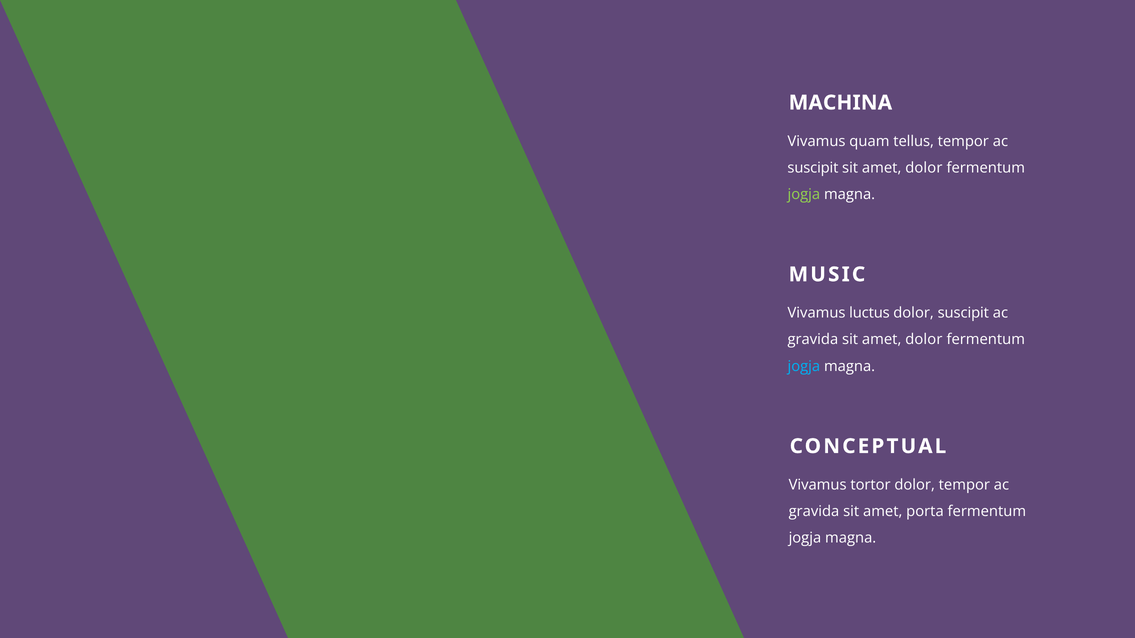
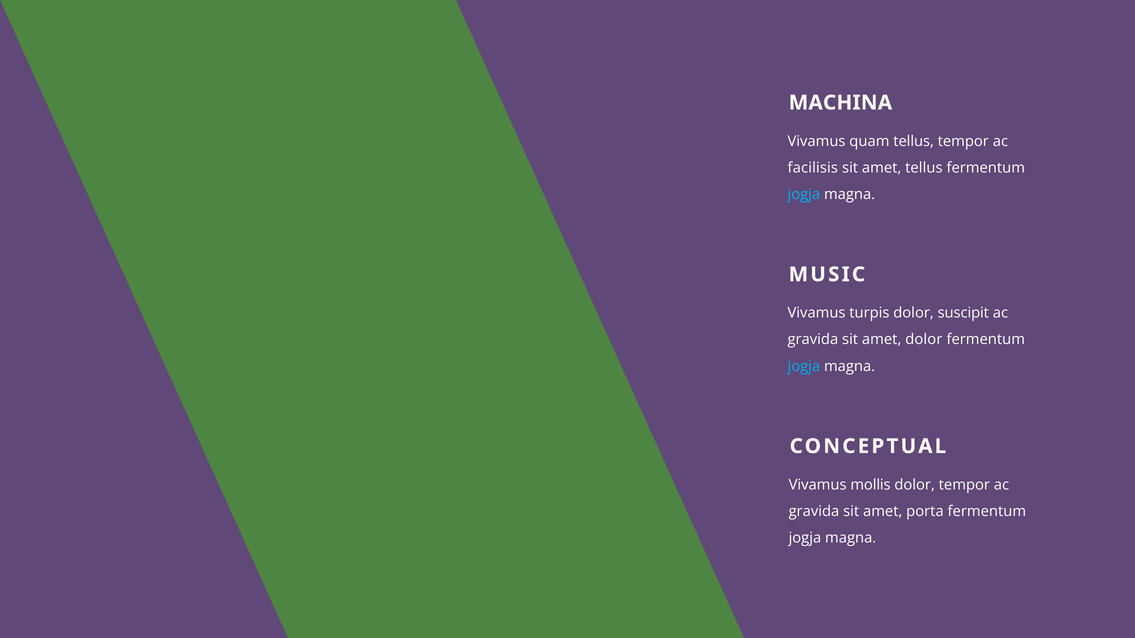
suscipit at (813, 168): suscipit -> facilisis
dolor at (924, 168): dolor -> tellus
jogja at (804, 195) colour: light green -> light blue
luctus: luctus -> turpis
tortor: tortor -> mollis
